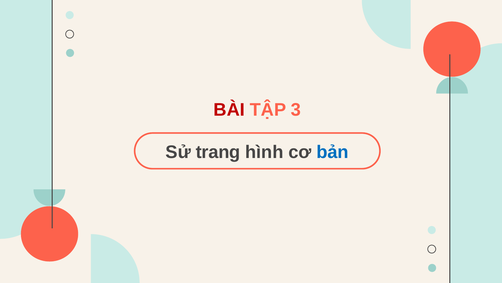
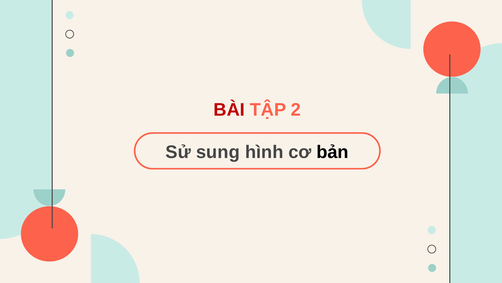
3: 3 -> 2
trang: trang -> sung
bản colour: blue -> black
